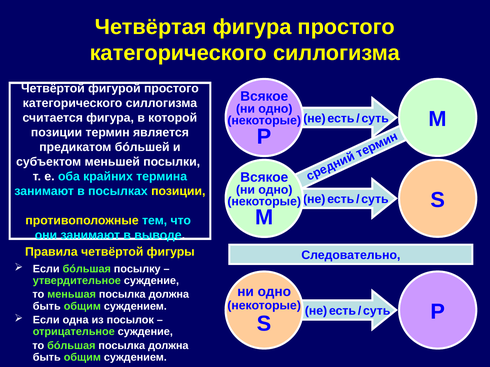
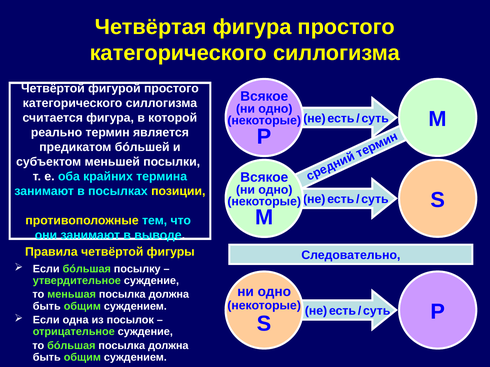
позиции at (56, 133): позиции -> реально
